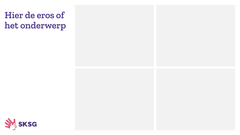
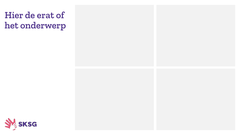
eros: eros -> erat
